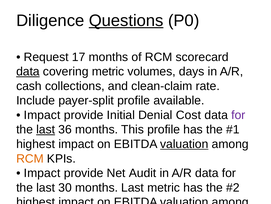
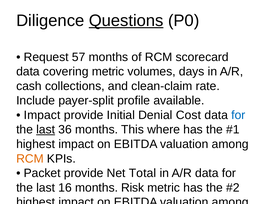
17: 17 -> 57
data at (28, 71) underline: present -> none
for at (238, 115) colour: purple -> blue
This profile: profile -> where
valuation at (184, 144) underline: present -> none
Impact at (42, 172): Impact -> Packet
Audit: Audit -> Total
30: 30 -> 16
months Last: Last -> Risk
